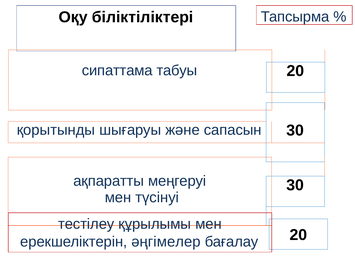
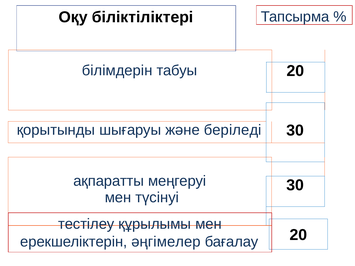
сипаттама: сипаттама -> білімдерін
сапасын: сапасын -> беріледі
